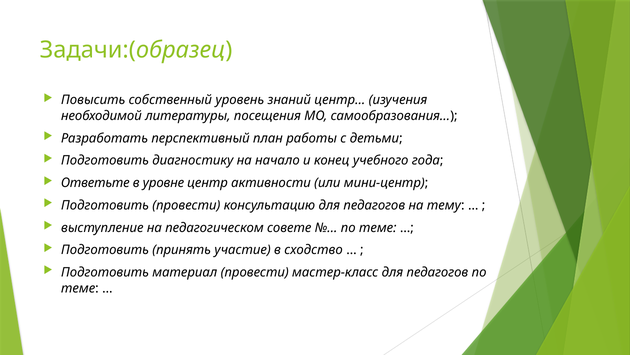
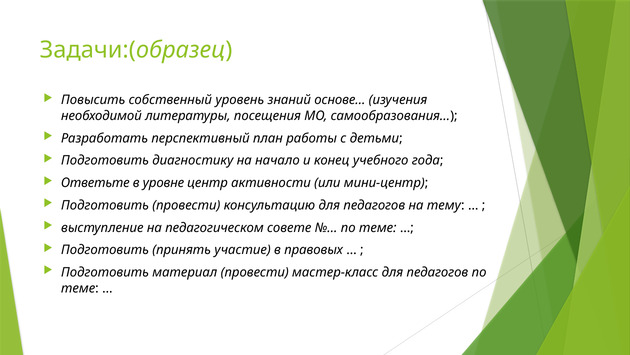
центр…: центр… -> основе…
сходство: сходство -> правовых
